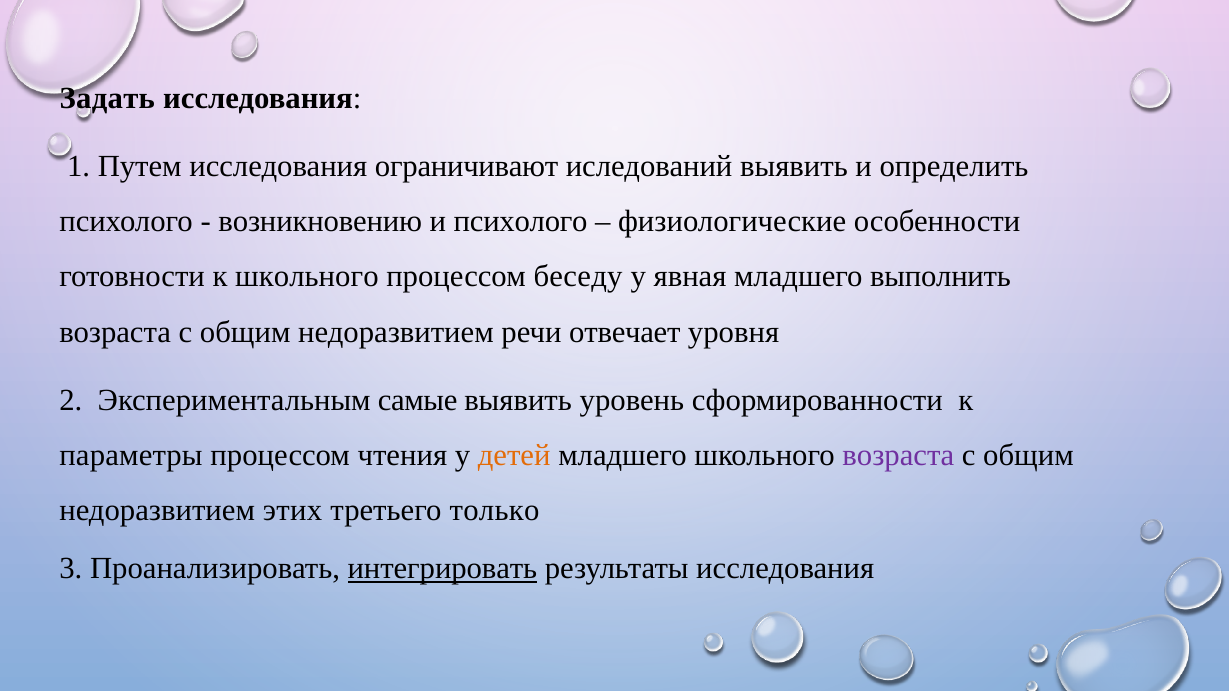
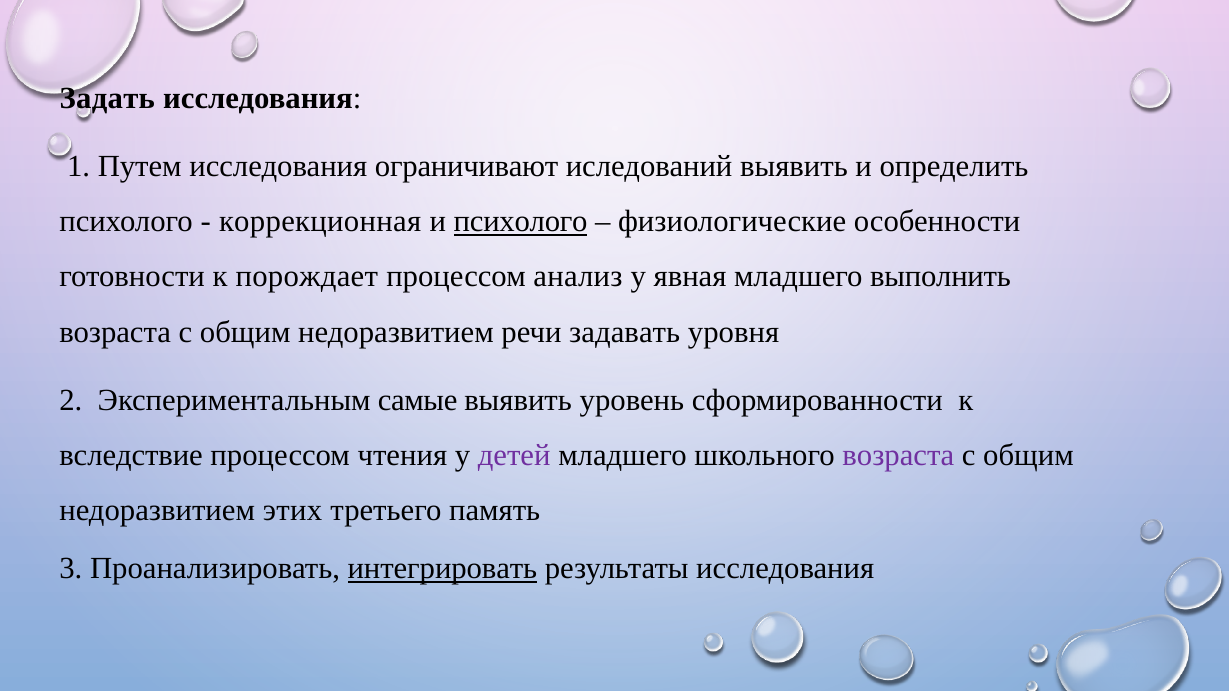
возникновению: возникновению -> коррекционная
психолого at (521, 222) underline: none -> present
к школьного: школьного -> порождает
беседу: беседу -> анализ
отвечает: отвечает -> задавать
параметры: параметры -> вследствие
детей colour: orange -> purple
только: только -> память
